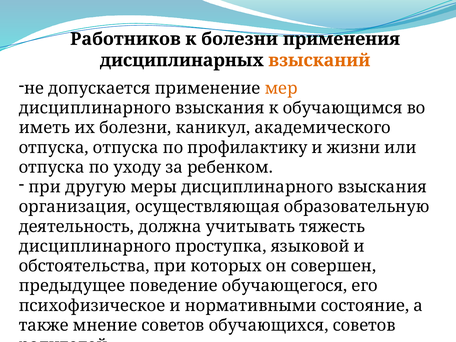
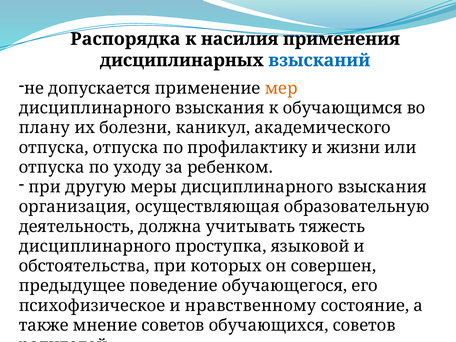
Работников: Работников -> Распорядка
к болезни: болезни -> насилия
взысканий colour: orange -> blue
иметь: иметь -> плану
нормативными: нормативными -> нравственному
